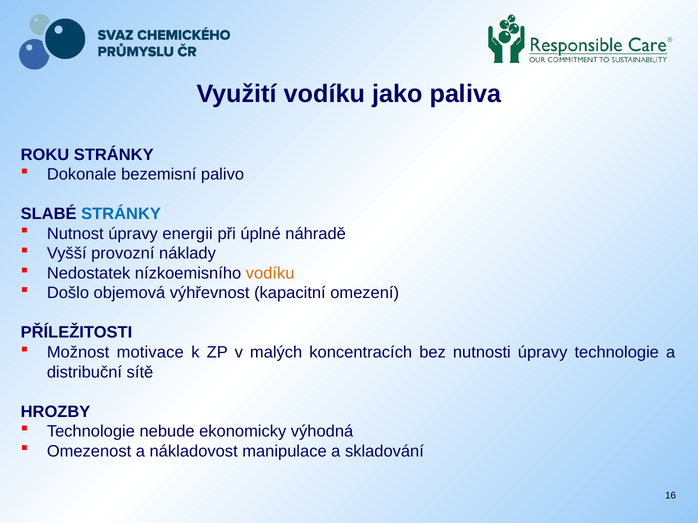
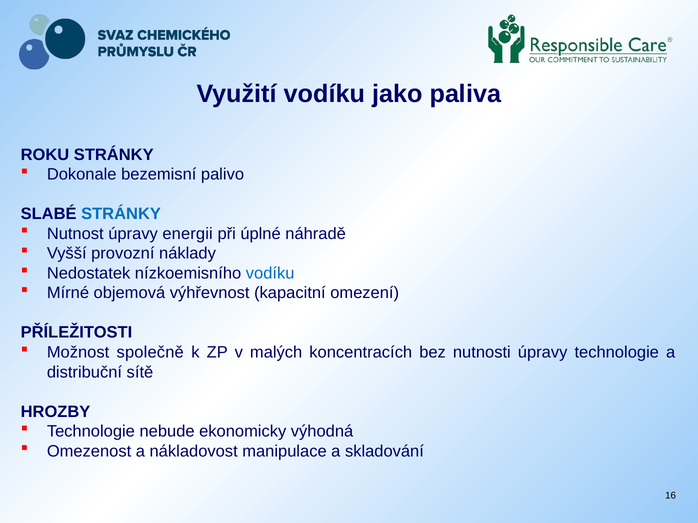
vodíku at (270, 274) colour: orange -> blue
Došlo: Došlo -> Mírné
motivace: motivace -> společně
